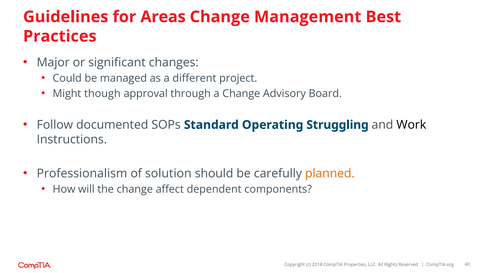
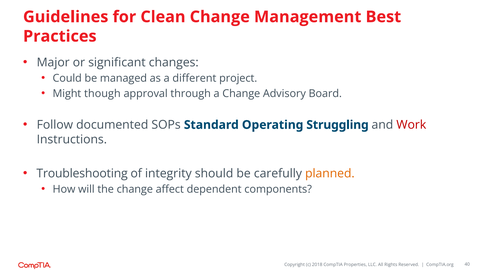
Areas: Areas -> Clean
Work colour: black -> red
Professionalism: Professionalism -> Troubleshooting
solution: solution -> integrity
